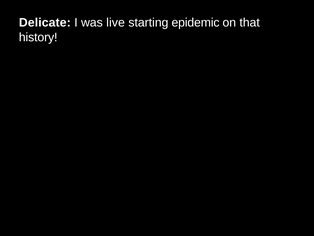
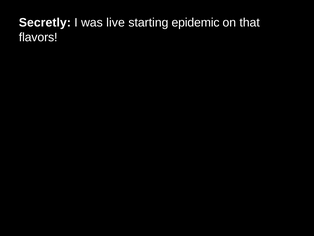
Delicate: Delicate -> Secretly
history: history -> flavors
